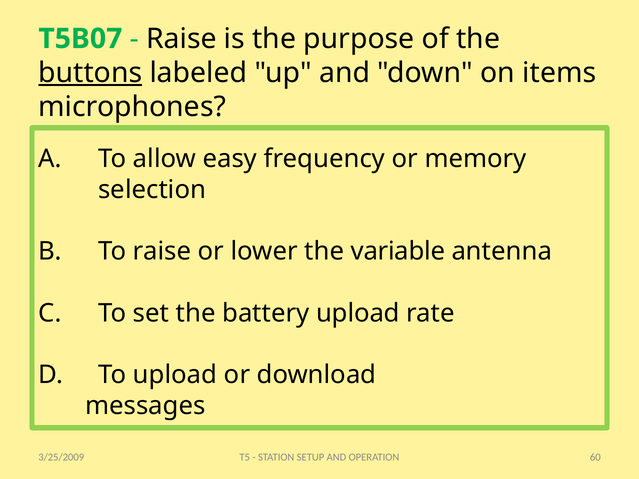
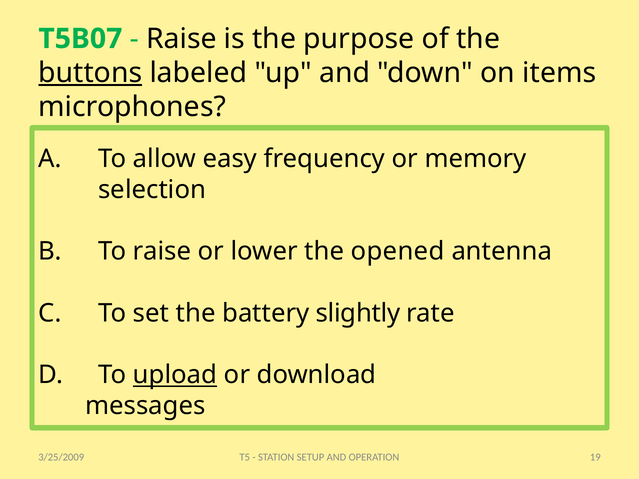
variable: variable -> opened
battery upload: upload -> slightly
upload at (175, 375) underline: none -> present
60: 60 -> 19
